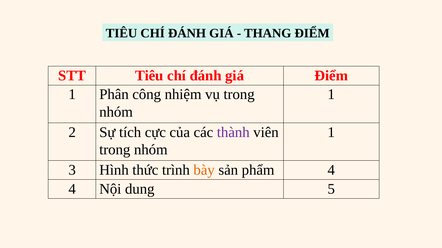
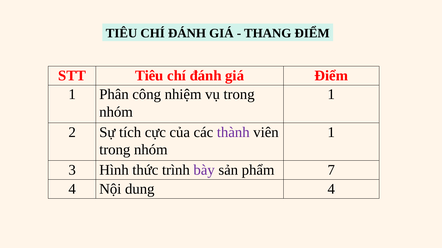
bày colour: orange -> purple
phẩm 4: 4 -> 7
dung 5: 5 -> 4
